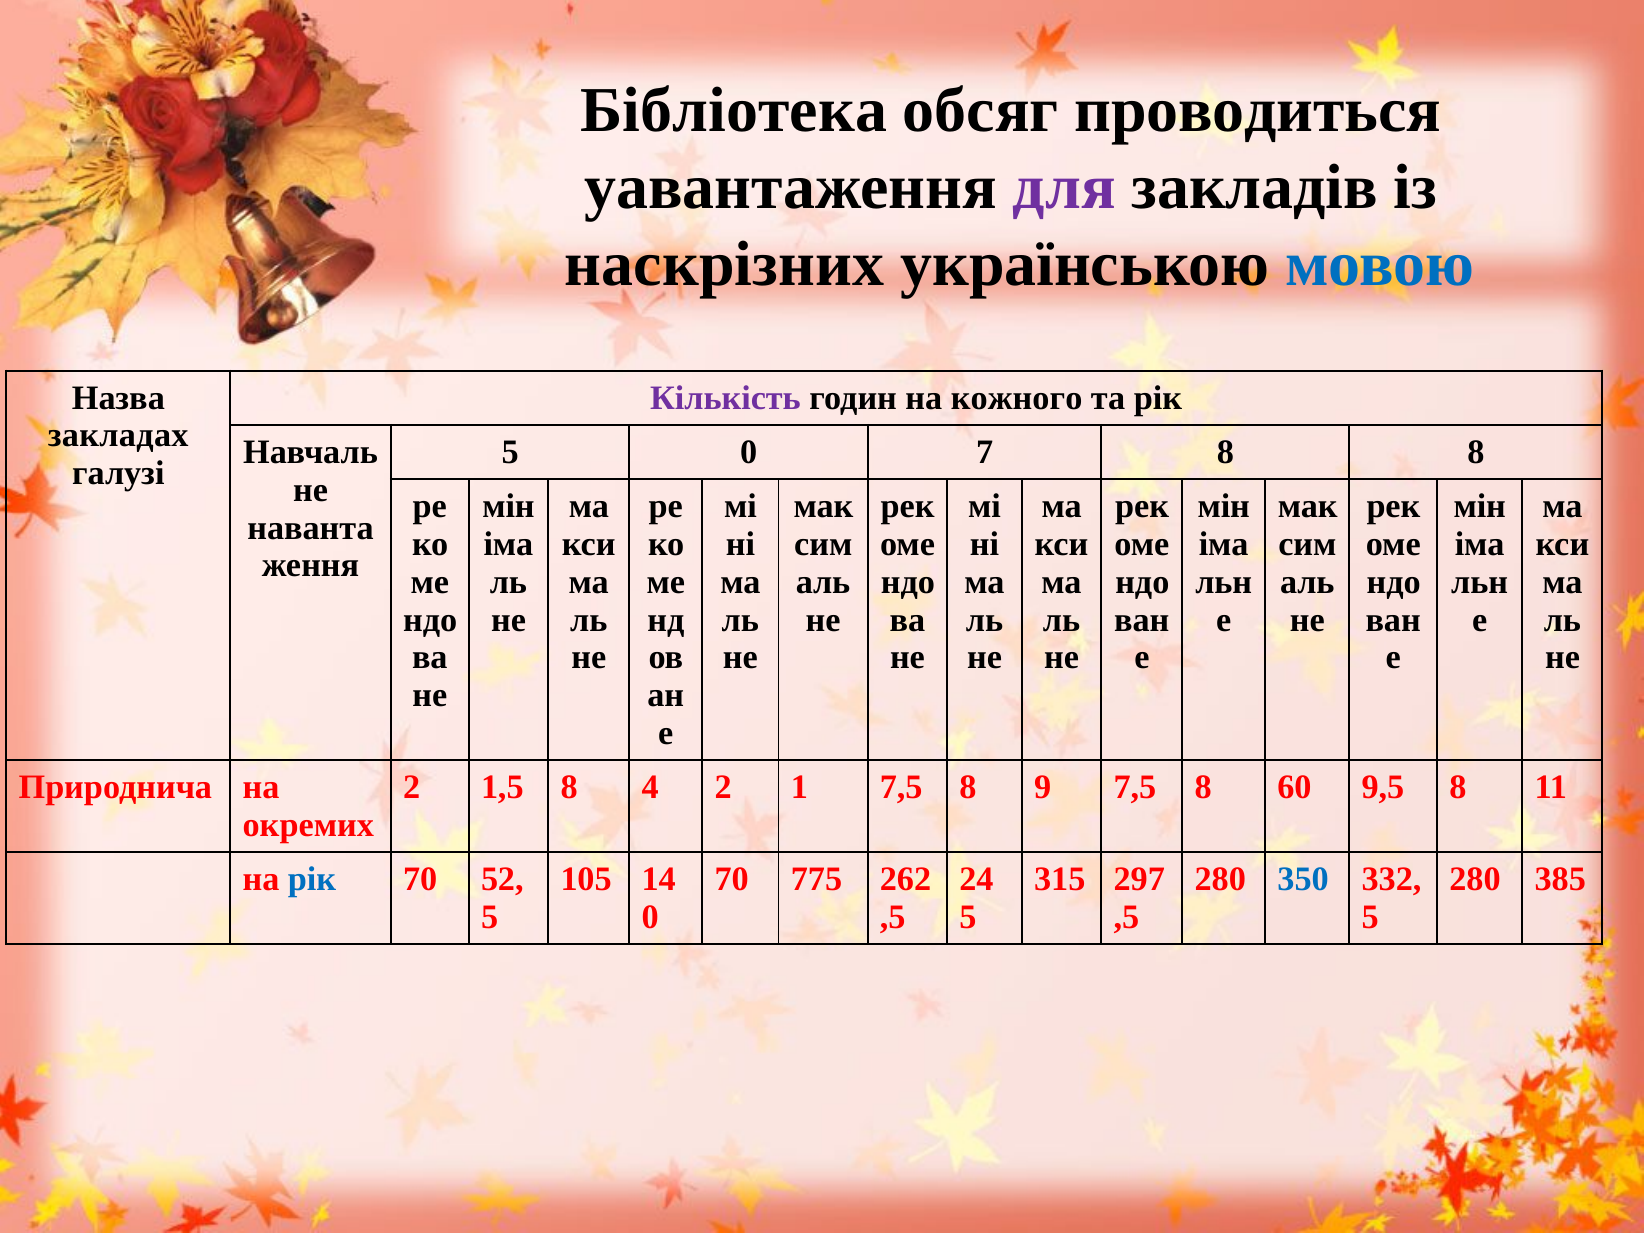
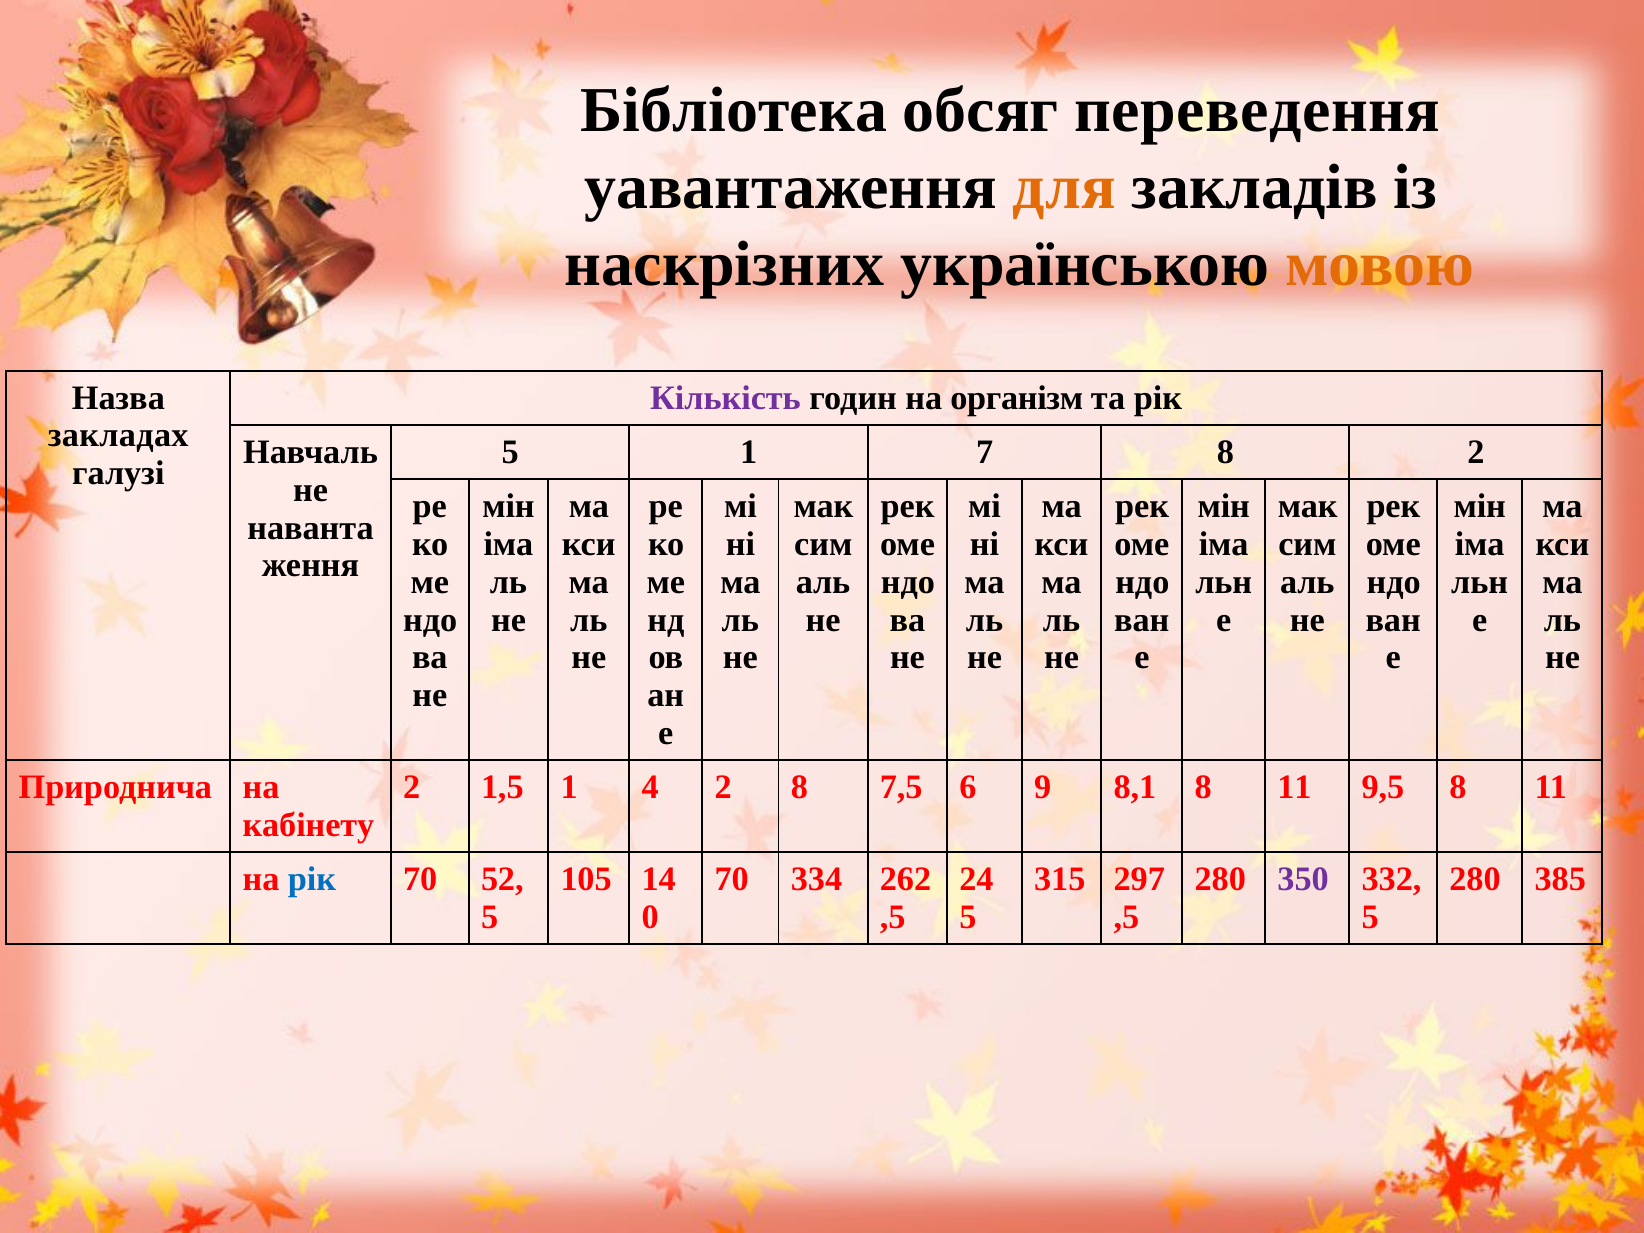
проводиться: проводиться -> переведення
для colour: purple -> orange
мовою colour: blue -> orange
кожного: кожного -> організм
5 0: 0 -> 1
8 8: 8 -> 2
1,5 8: 8 -> 1
2 1: 1 -> 8
8 at (968, 788): 8 -> 6
9 7,5: 7,5 -> 8,1
60 at (1294, 788): 60 -> 11
окремих: окремих -> кабінету
775: 775 -> 334
350 colour: blue -> purple
